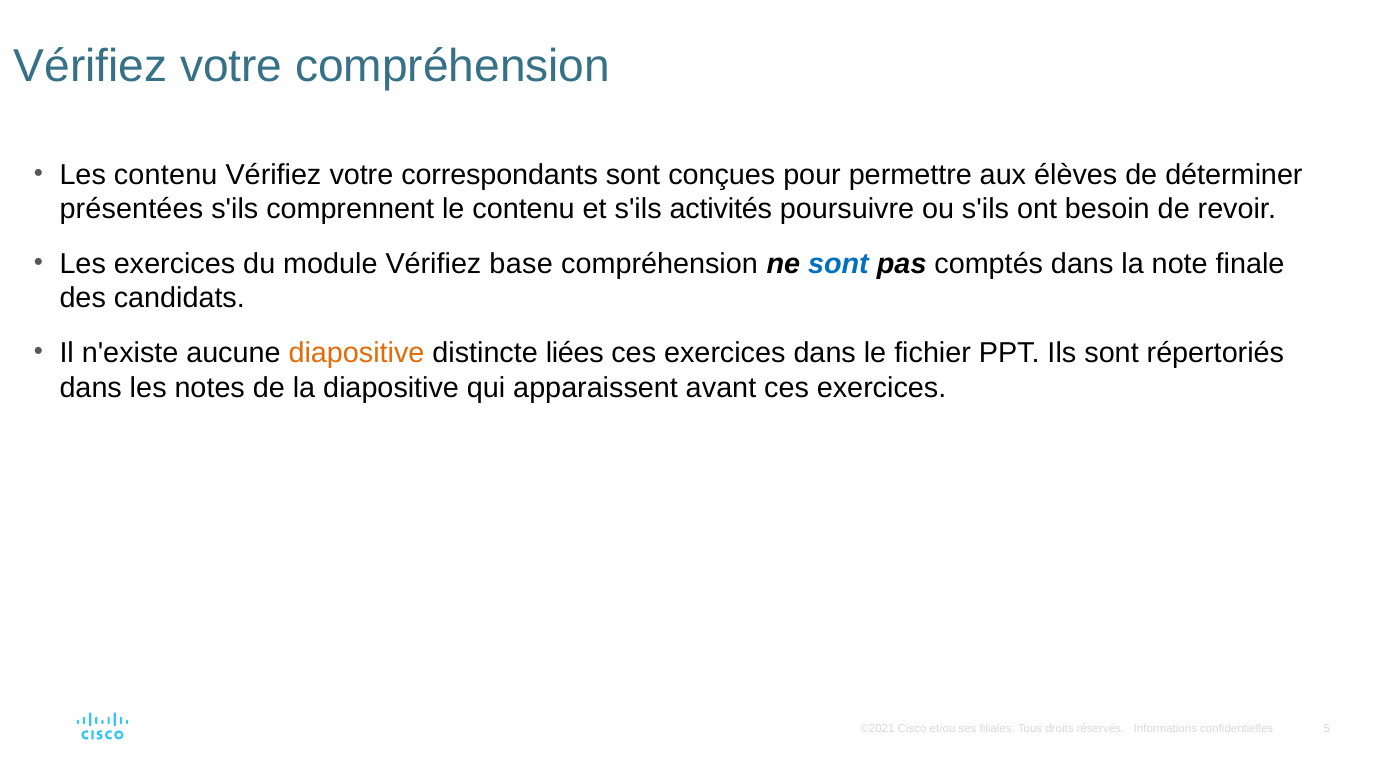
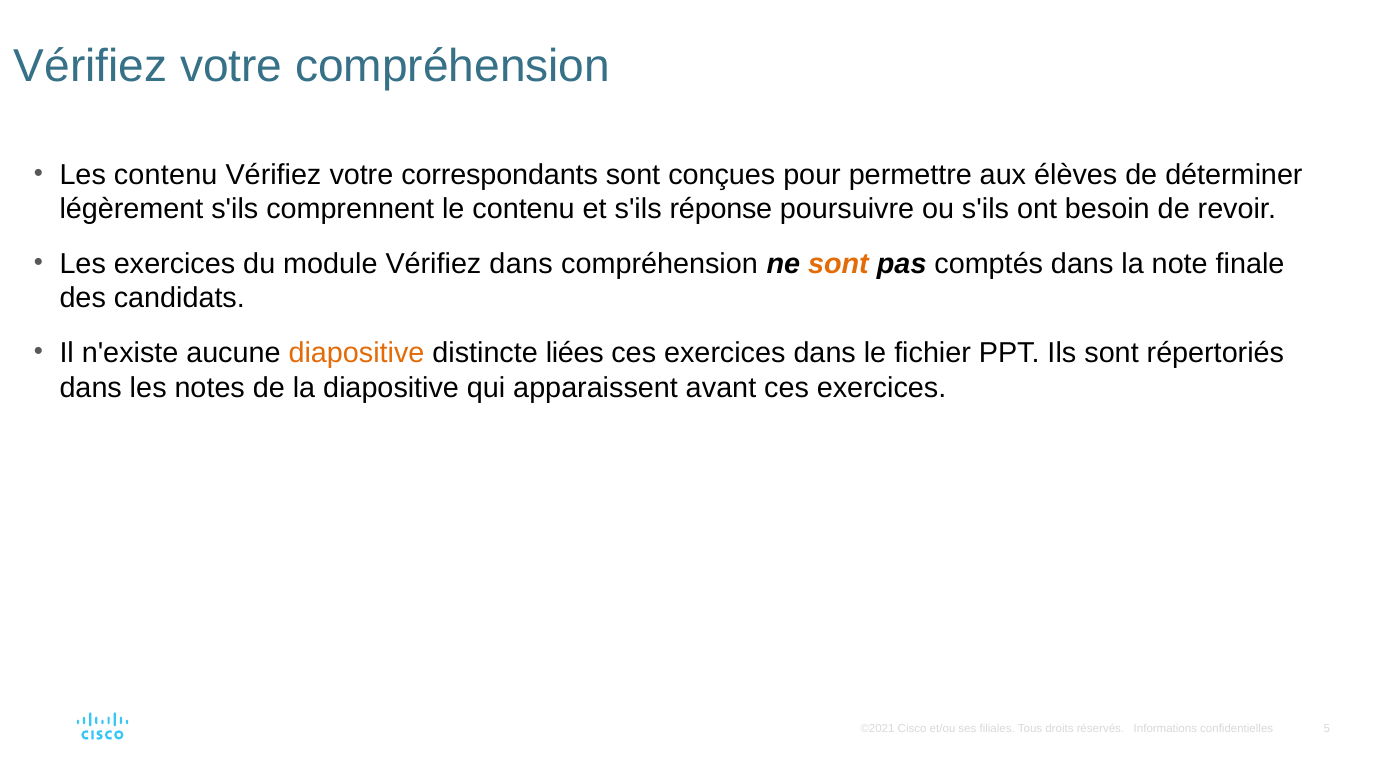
présentées: présentées -> légèrement
activités: activités -> réponse
Vérifiez base: base -> dans
sont at (838, 264) colour: blue -> orange
